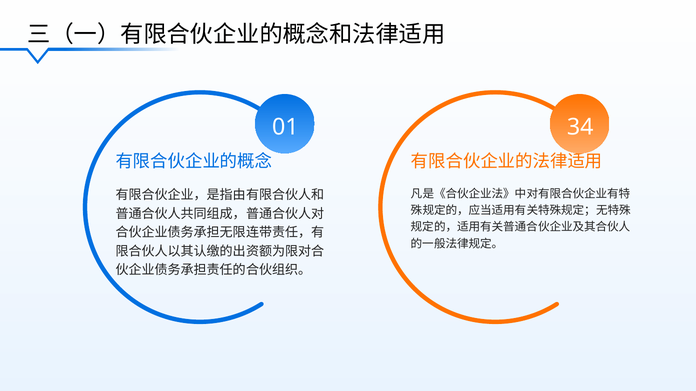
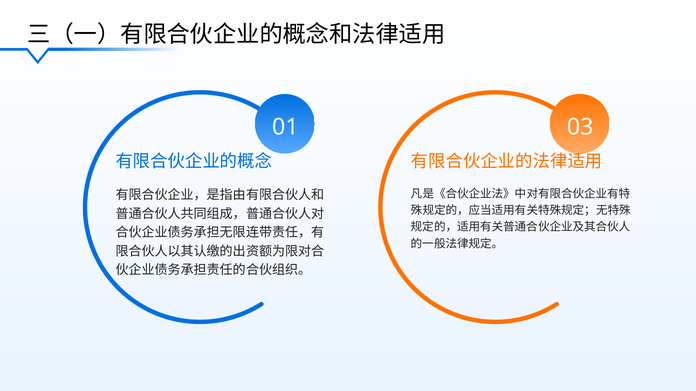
34: 34 -> 03
